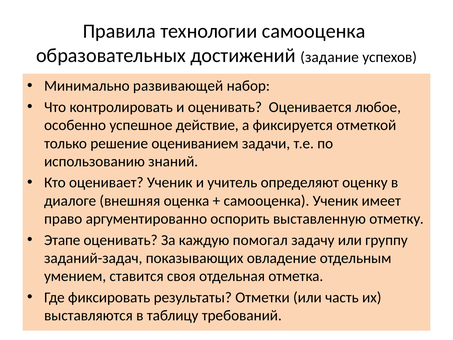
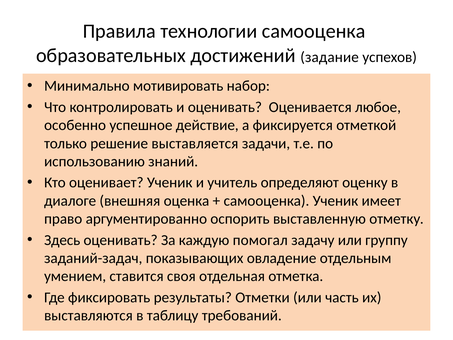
развивающей: развивающей -> мотивировать
оцениванием: оцениванием -> выставляется
Этапе: Этапе -> Здесь
